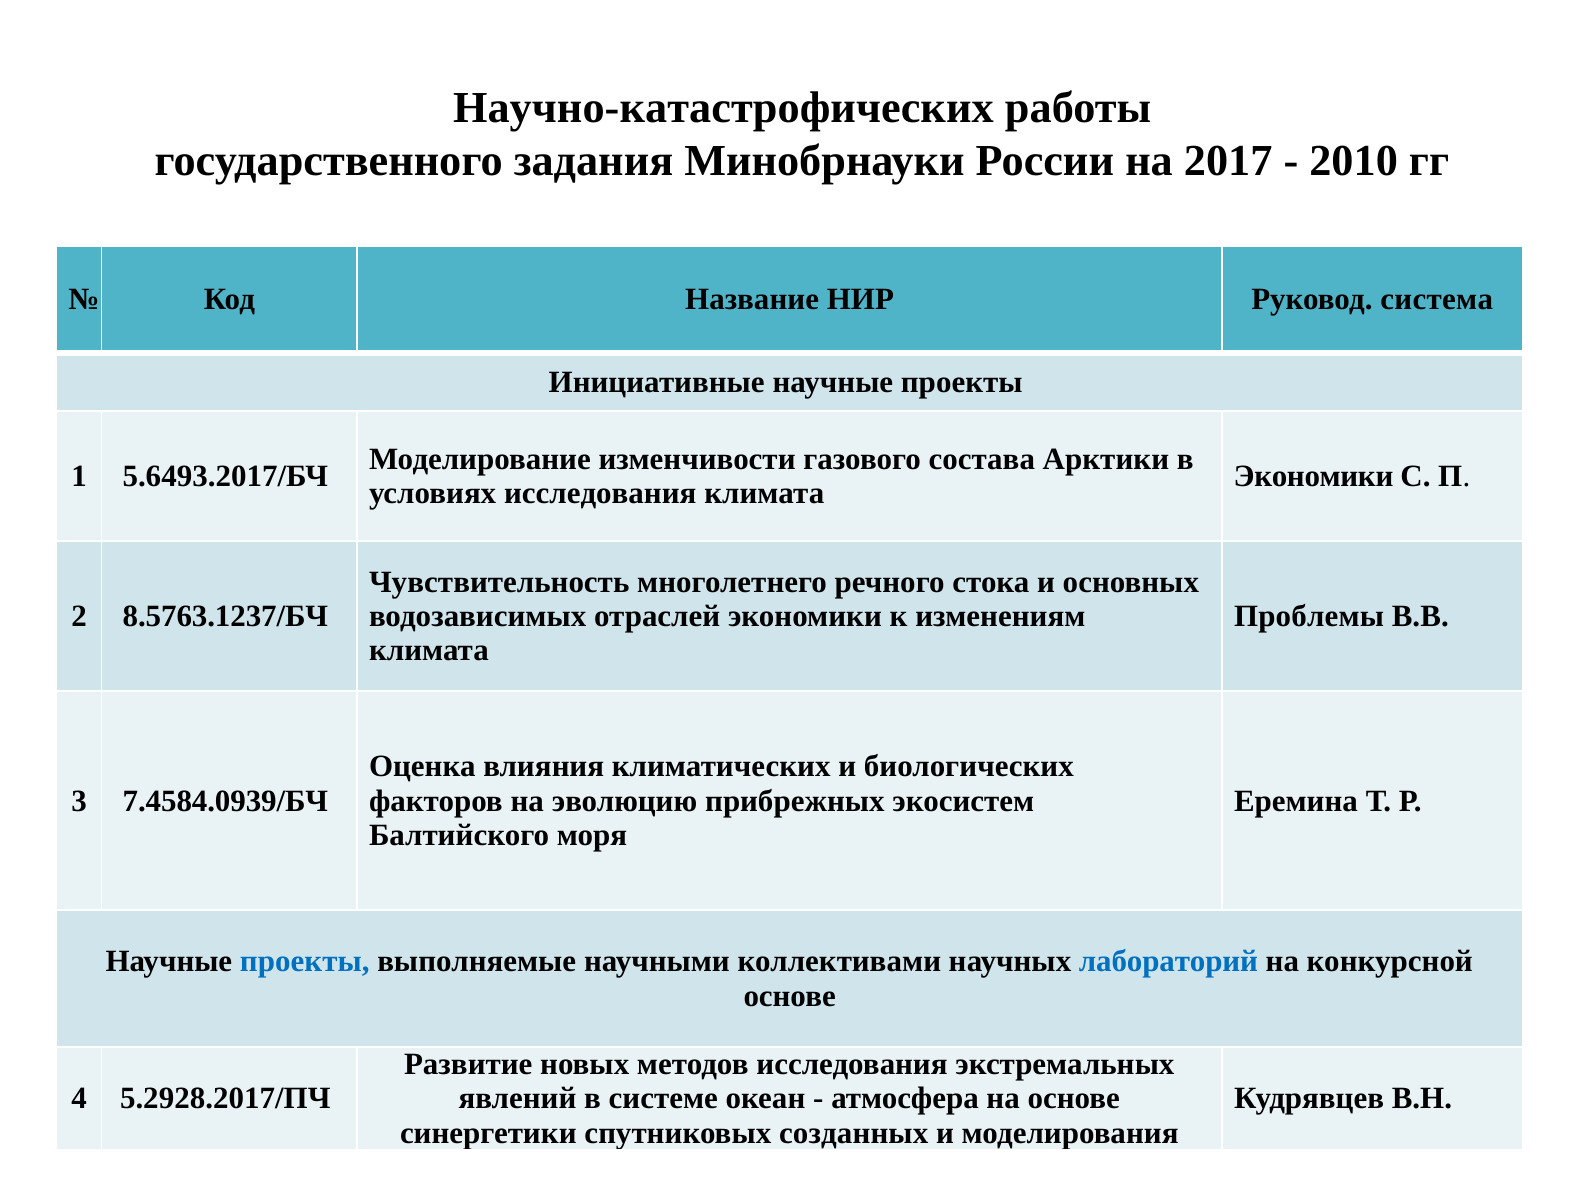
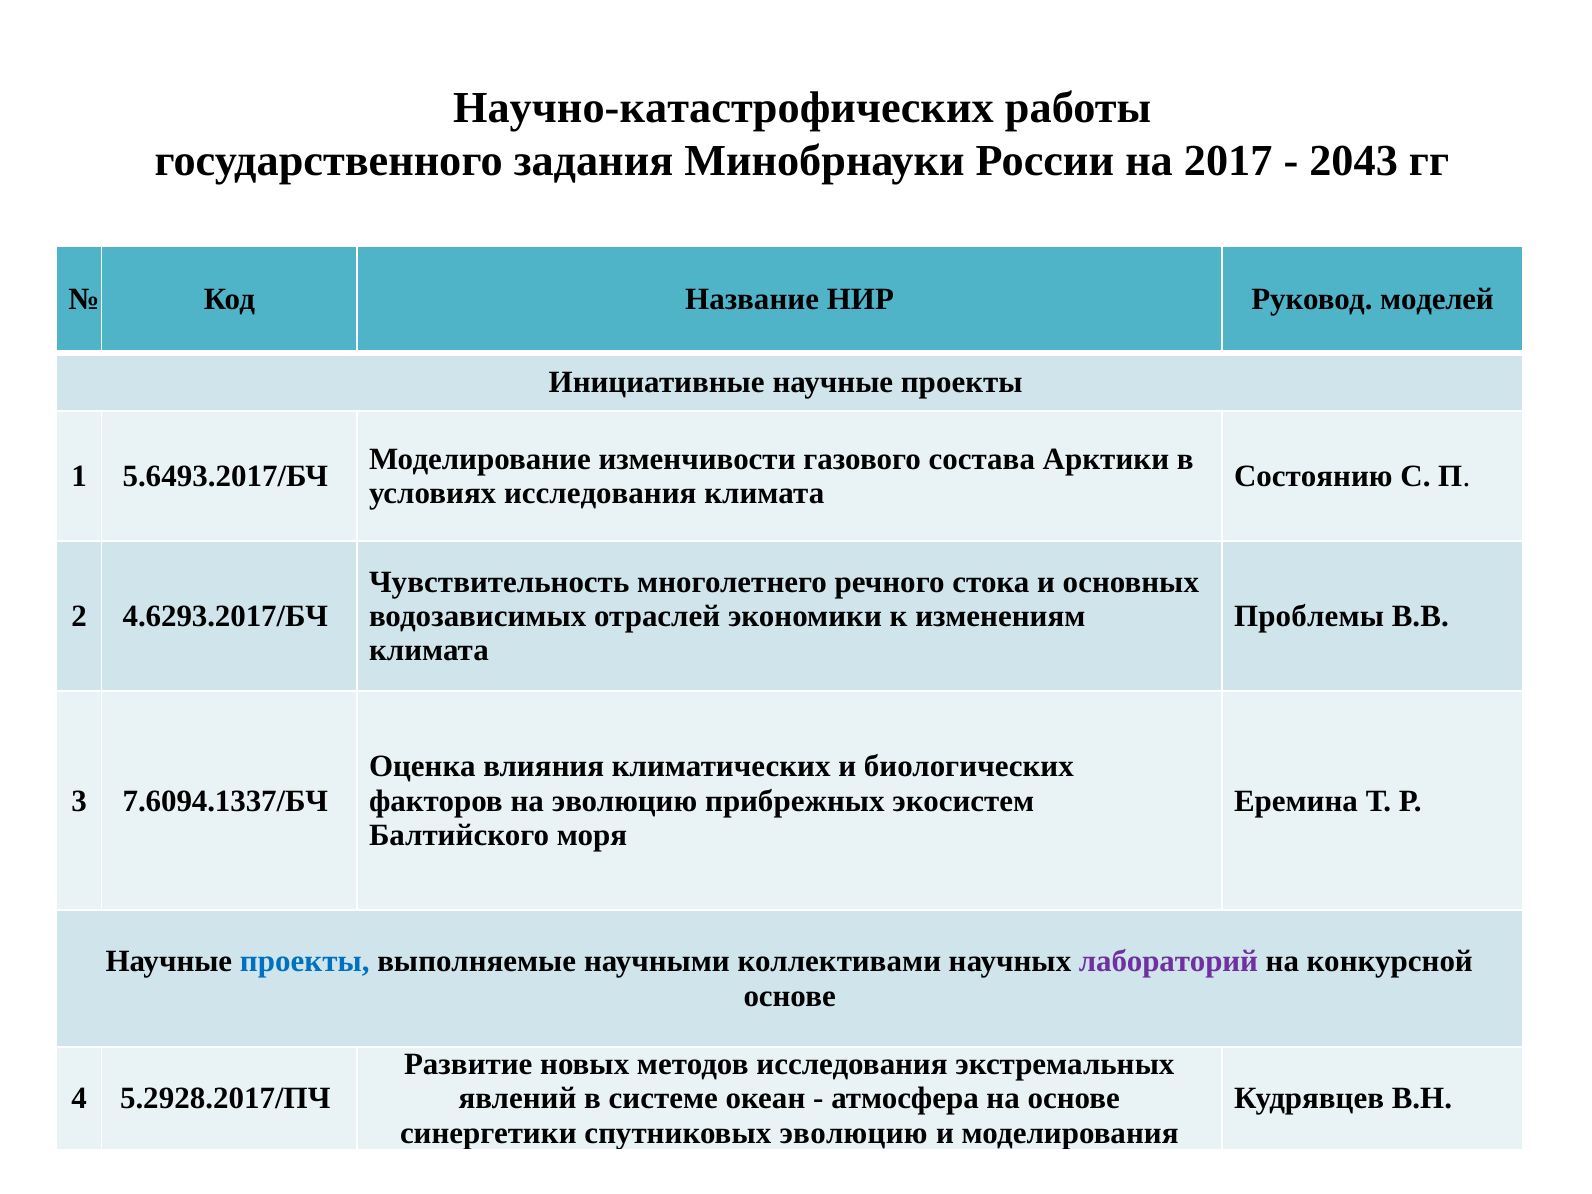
2010: 2010 -> 2043
система: система -> моделей
Экономики at (1313, 476): Экономики -> Состоянию
8.5763.1237/БЧ: 8.5763.1237/БЧ -> 4.6293.2017/БЧ
7.4584.0939/БЧ: 7.4584.0939/БЧ -> 7.6094.1337/БЧ
лабораторий colour: blue -> purple
спутниковых созданных: созданных -> эволюцию
